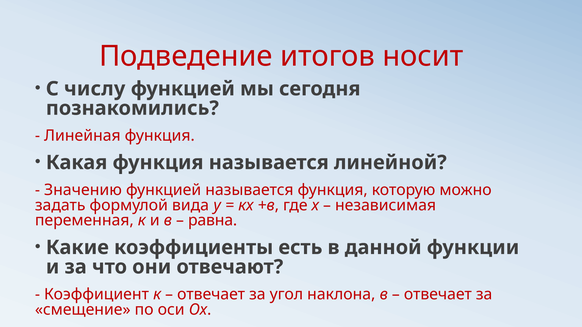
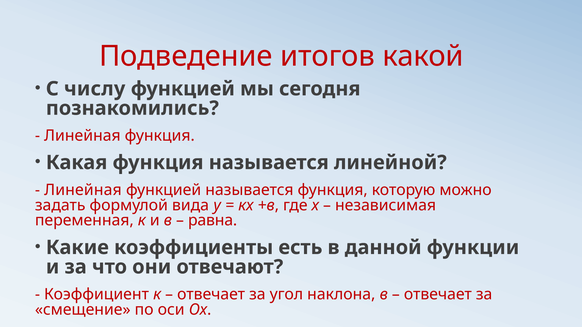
носит: носит -> какой
Значению at (83, 190): Значению -> Линейная
